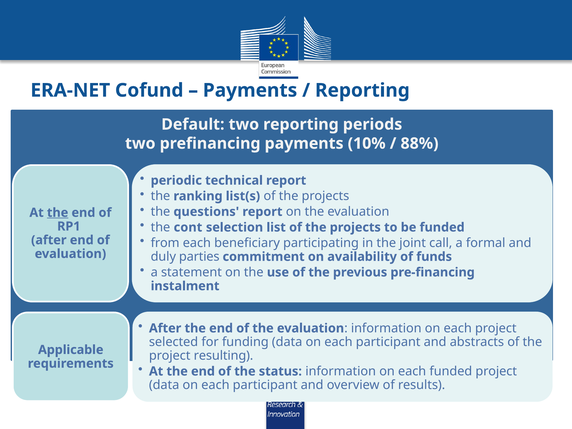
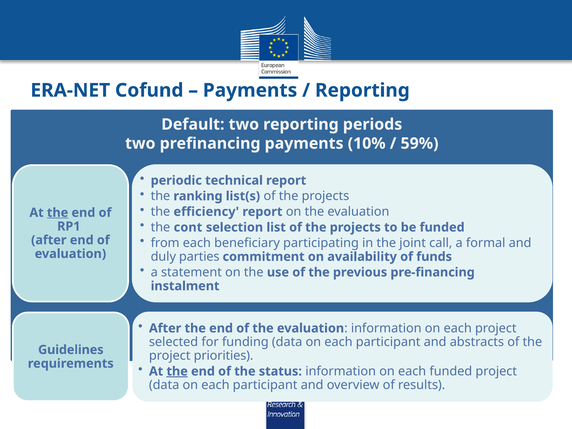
88%: 88% -> 59%
questions: questions -> efficiency
Applicable: Applicable -> Guidelines
resulting: resulting -> priorities
the at (177, 371) underline: none -> present
